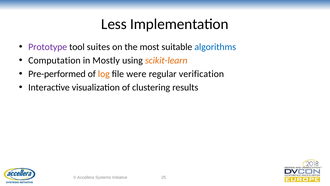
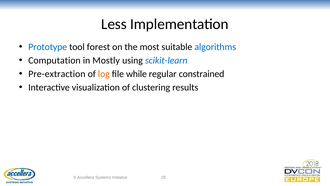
Prototype colour: purple -> blue
suites: suites -> forest
scikit-learn colour: orange -> blue
Pre-performed: Pre-performed -> Pre-extraction
were: were -> while
verification: verification -> constrained
